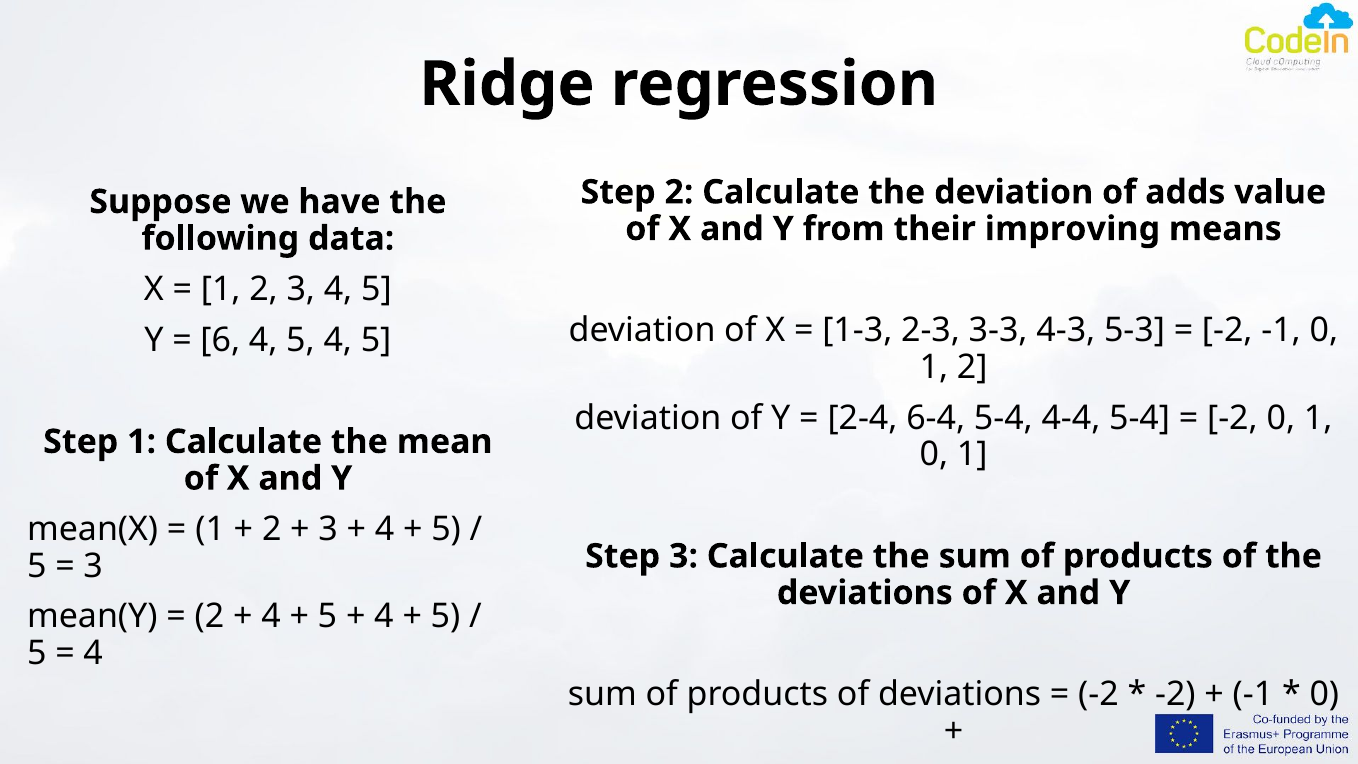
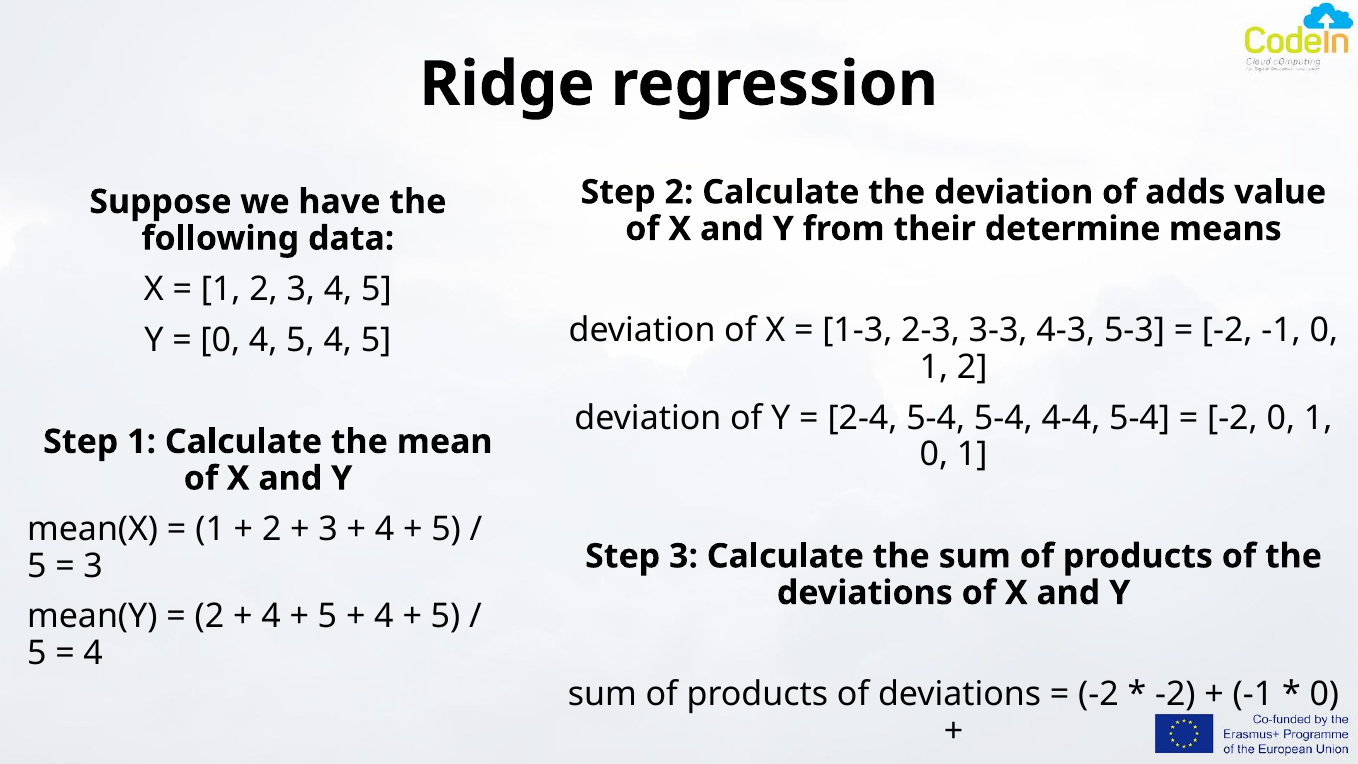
improving: improving -> determine
6 at (220, 340): 6 -> 0
2-4 6-4: 6-4 -> 5-4
